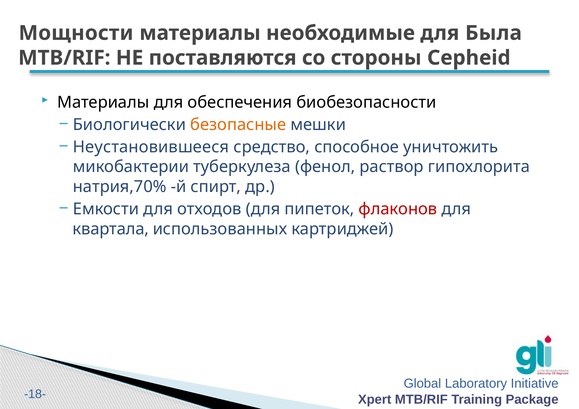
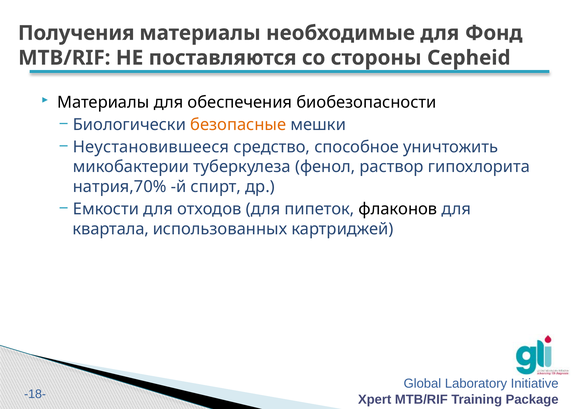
Мощности: Мощности -> Получения
Была: Была -> Фонд
флаконов colour: red -> black
